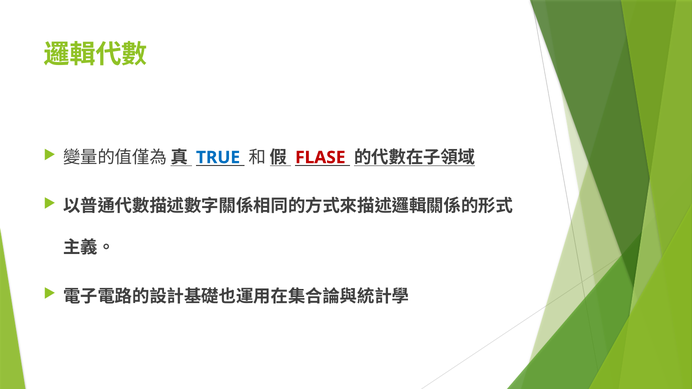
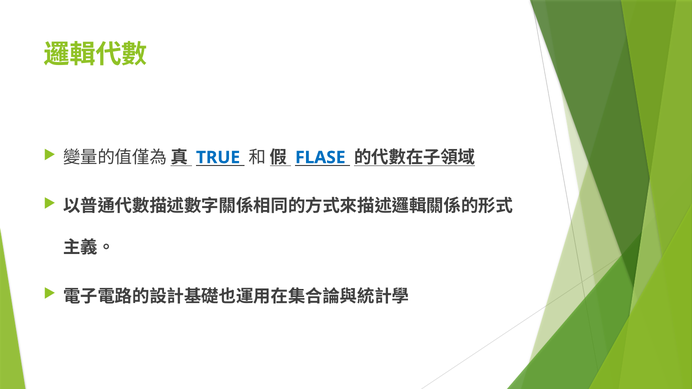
FLASE colour: red -> blue
